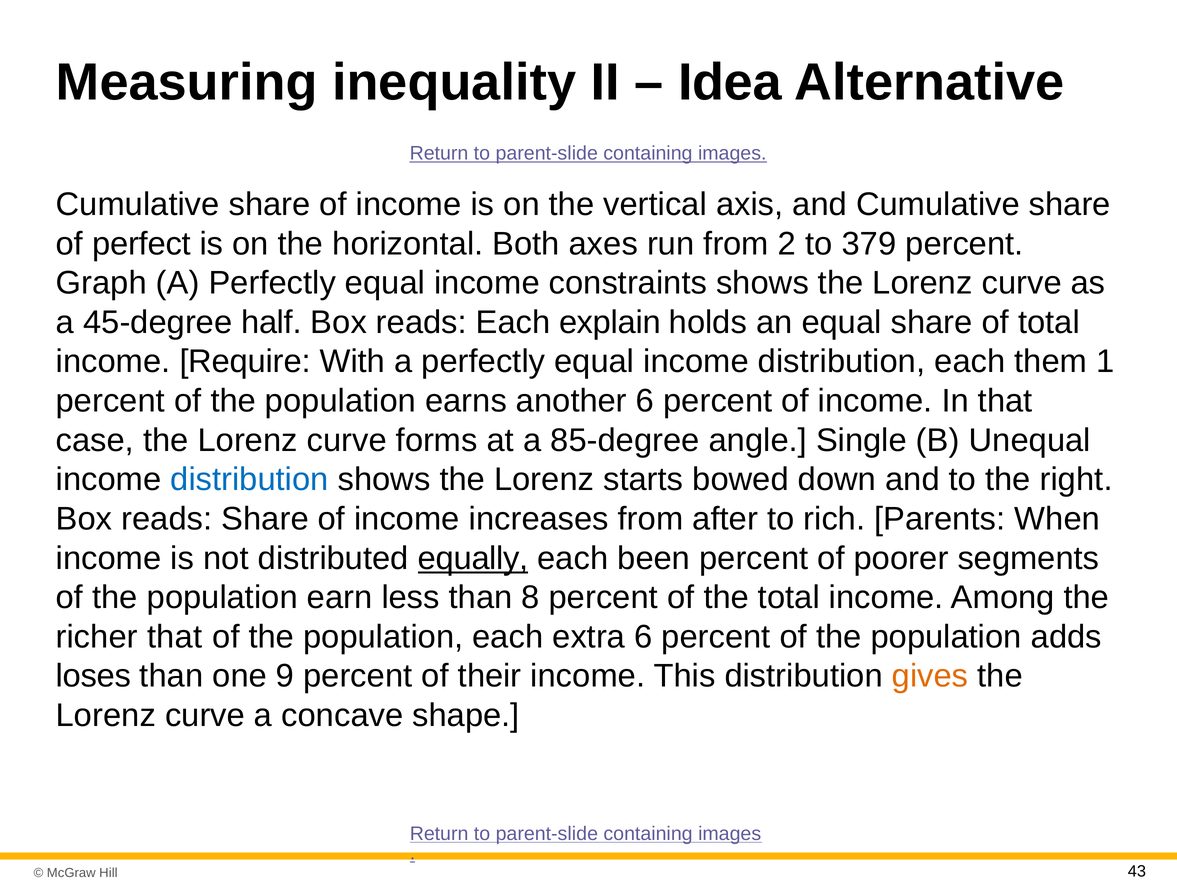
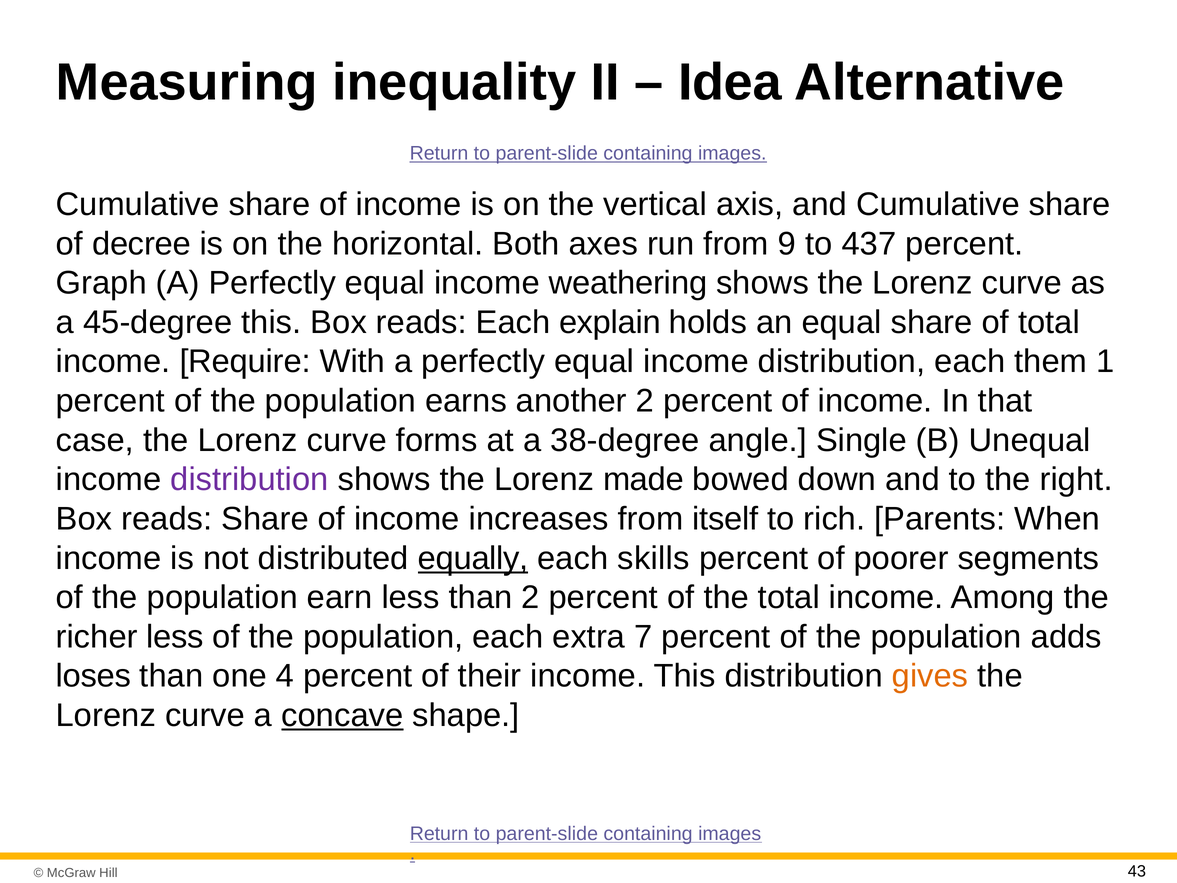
perfect: perfect -> decree
2: 2 -> 9
379: 379 -> 437
constraints: constraints -> weathering
45-degree half: half -> this
another 6: 6 -> 2
85-degree: 85-degree -> 38-degree
distribution at (250, 479) colour: blue -> purple
starts: starts -> made
after: after -> itself
been: been -> skills
than 8: 8 -> 2
richer that: that -> less
extra 6: 6 -> 7
9: 9 -> 4
concave underline: none -> present
